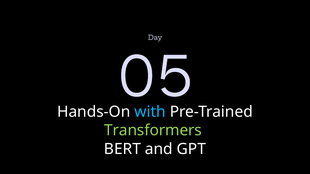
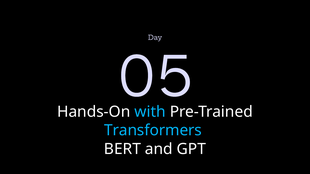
Transformers colour: light green -> light blue
